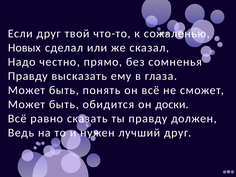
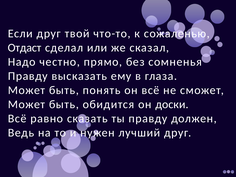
Новых: Новых -> Отдаст
